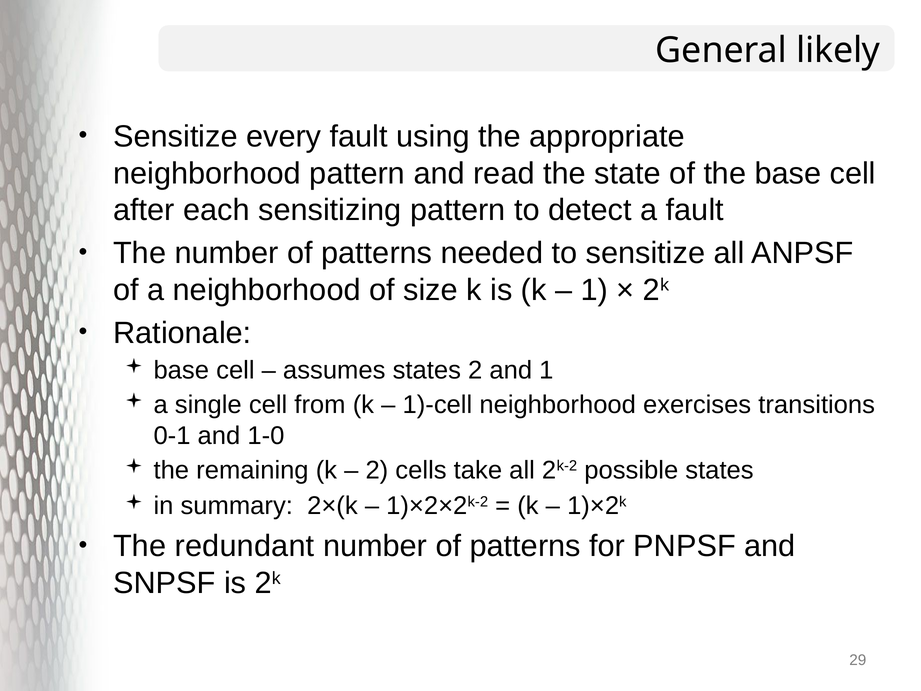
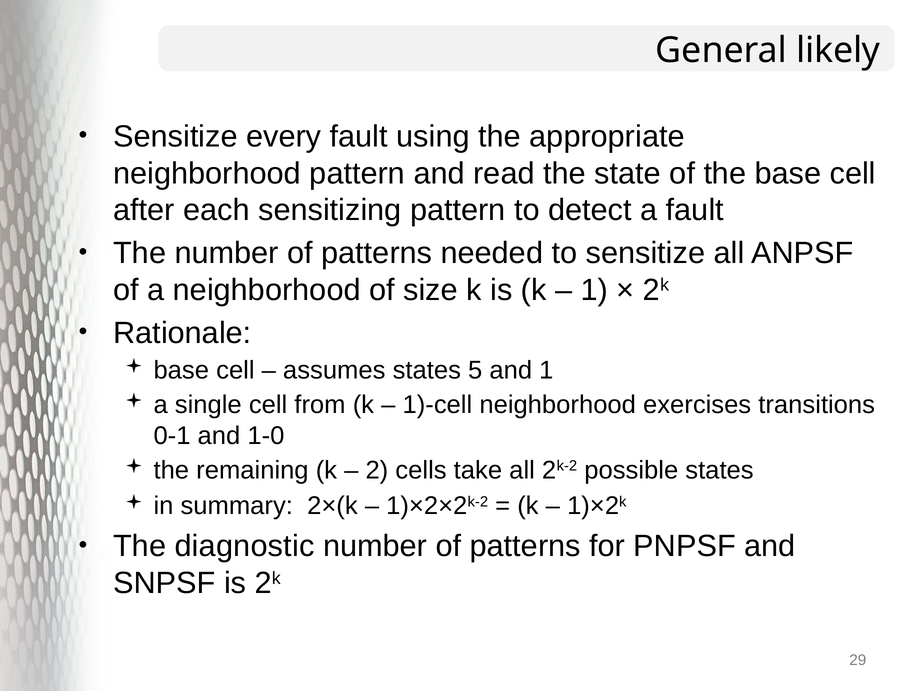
states 2: 2 -> 5
redundant: redundant -> diagnostic
